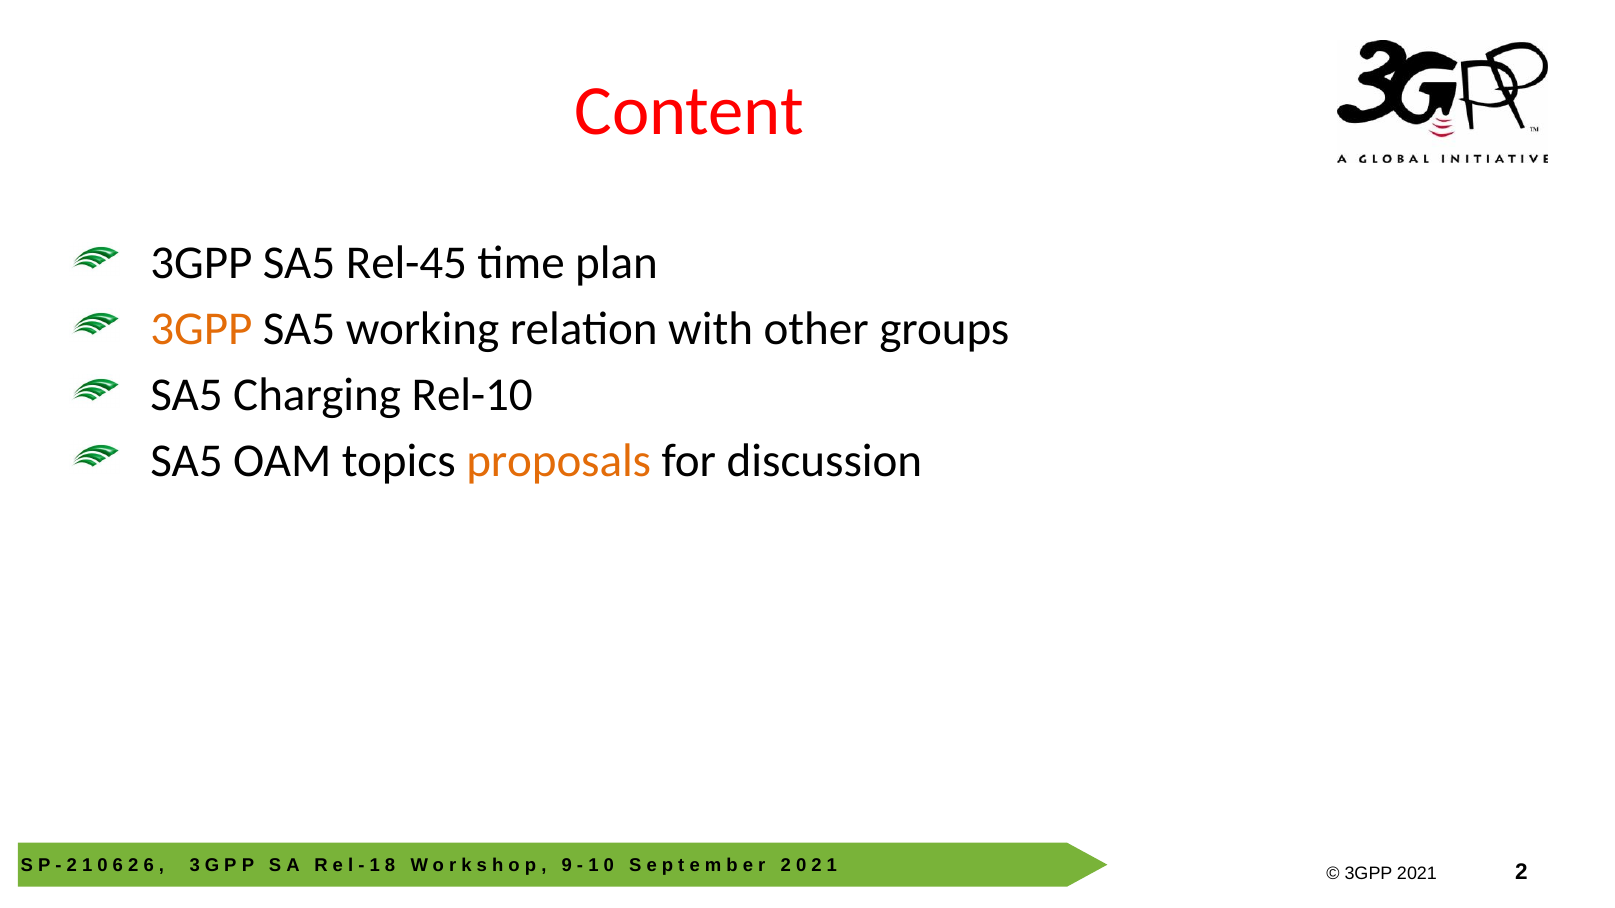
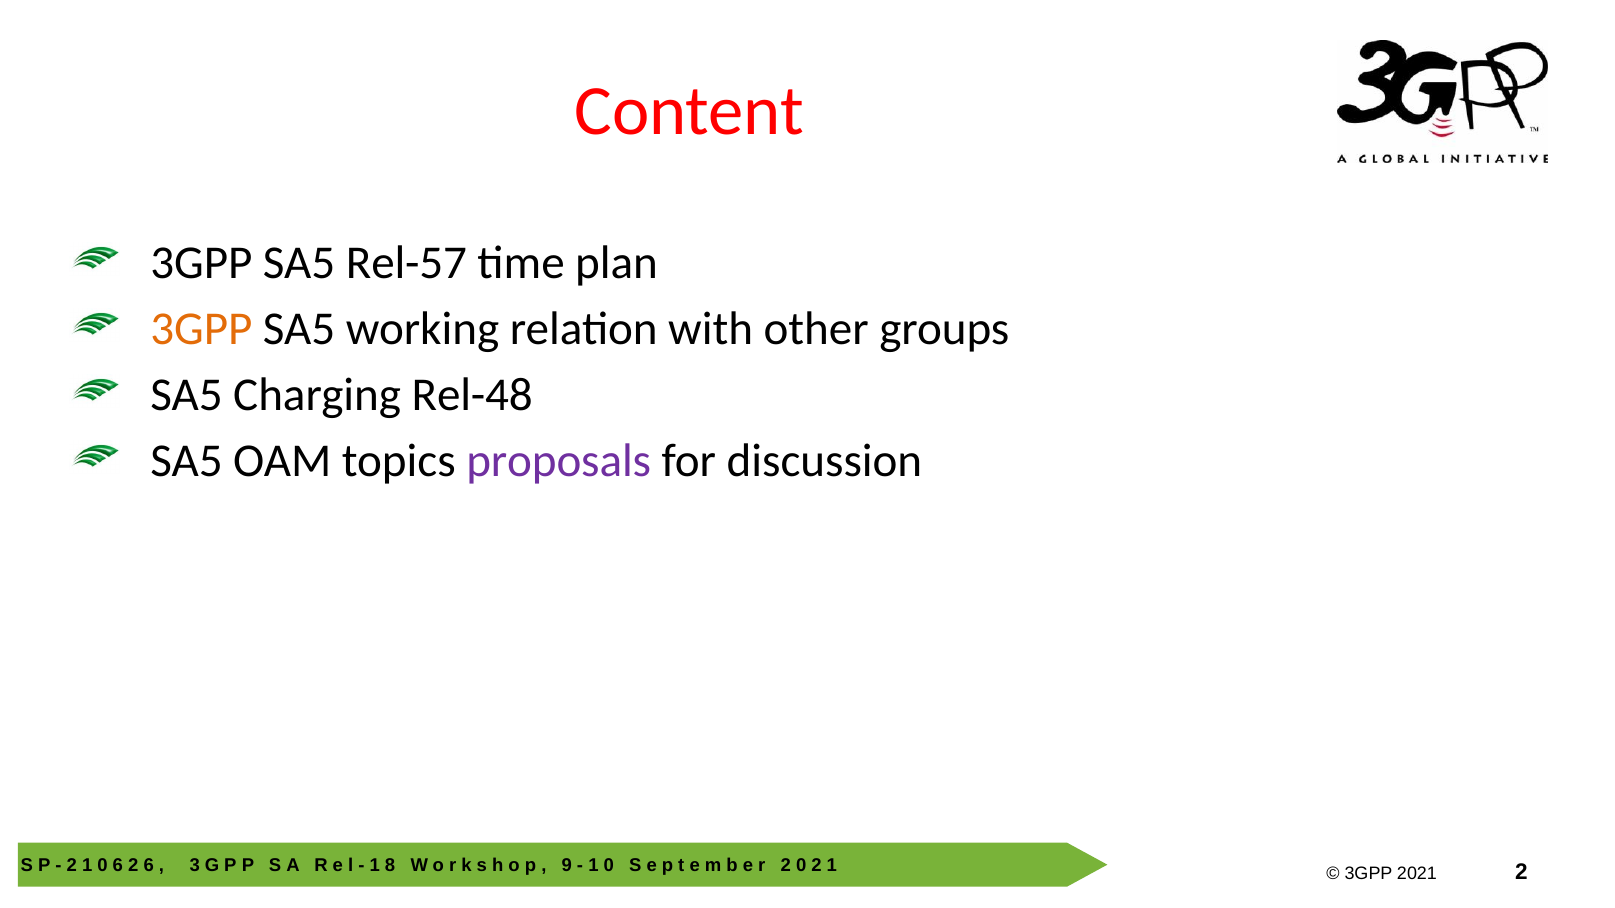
Rel-45: Rel-45 -> Rel-57
Rel-10: Rel-10 -> Rel-48
proposals colour: orange -> purple
